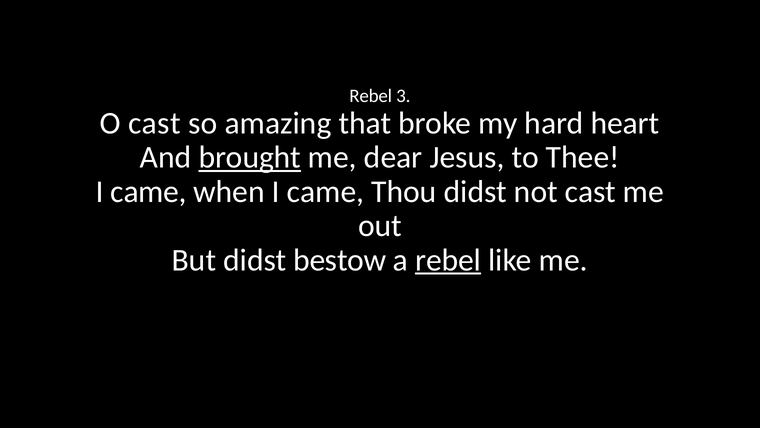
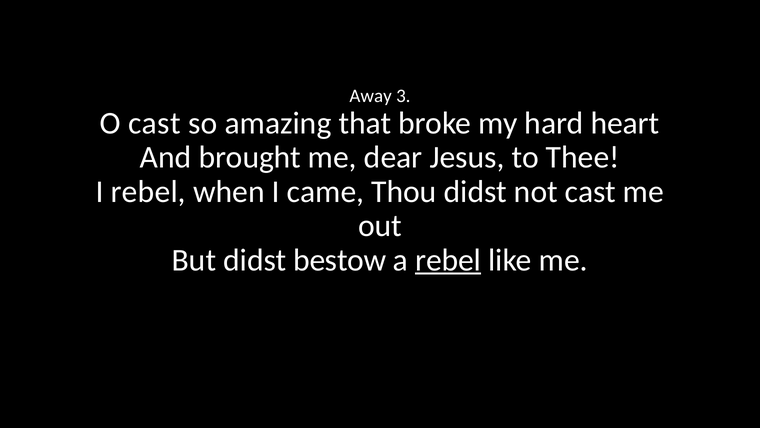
Rebel at (371, 96): Rebel -> Away
brought underline: present -> none
came at (149, 191): came -> rebel
